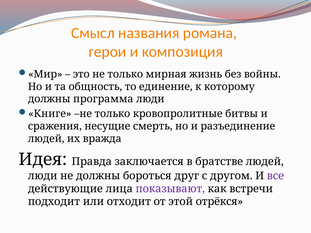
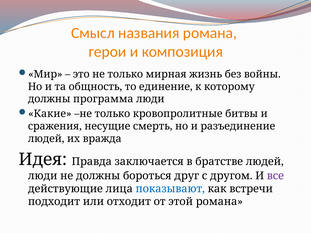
Книге: Книге -> Какие
показывают colour: purple -> blue
этой отрёкся: отрёкся -> романа
